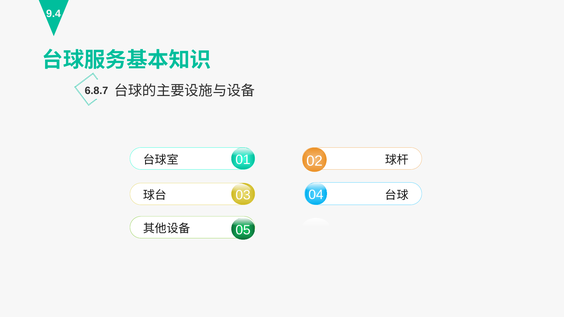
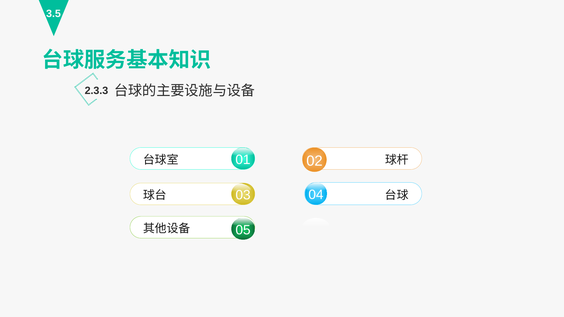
9.4: 9.4 -> 3.5
6.8.7: 6.8.7 -> 2.3.3
